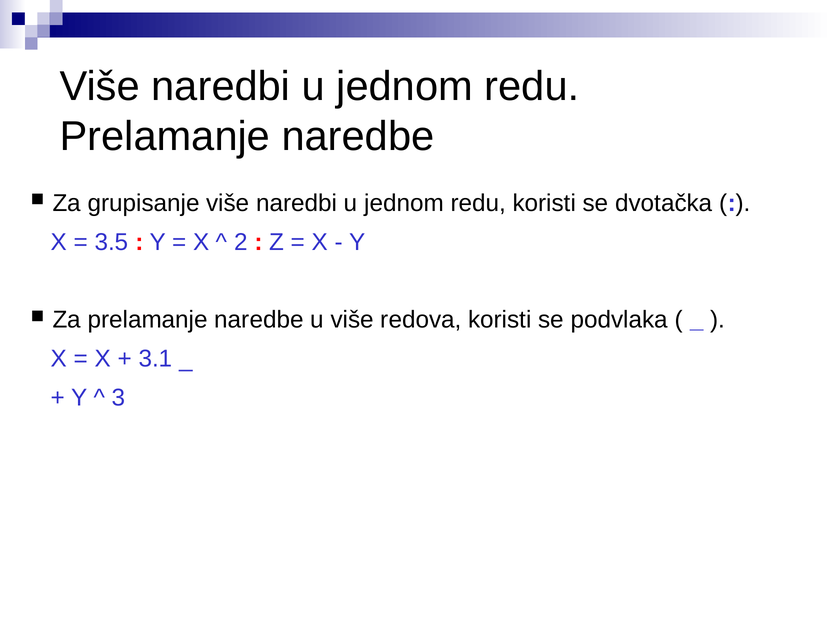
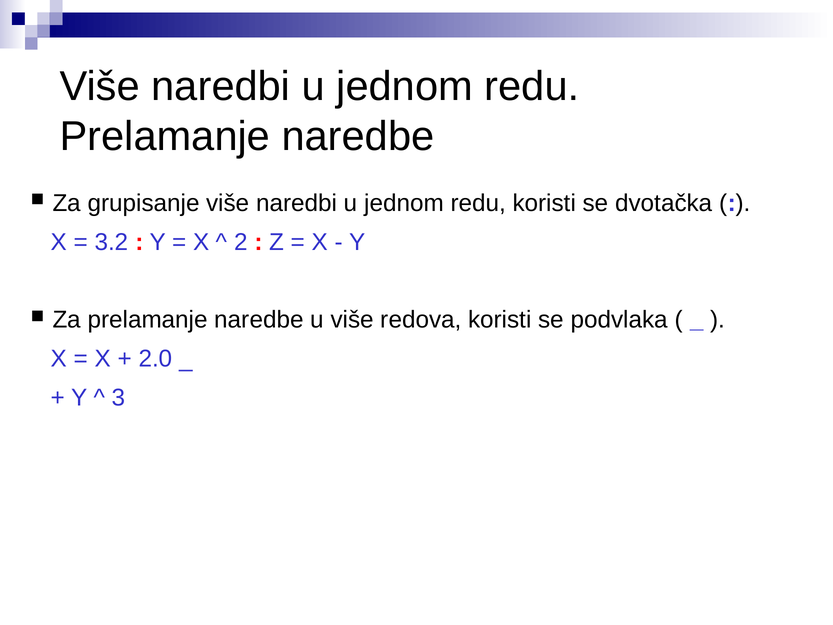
3.5: 3.5 -> 3.2
3.1: 3.1 -> 2.0
